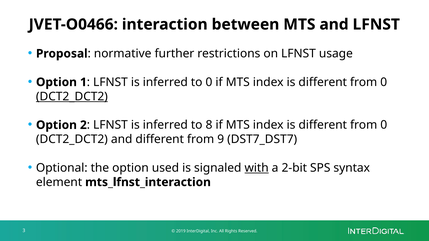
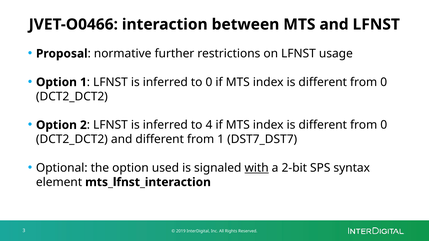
DCT2_DCT2 at (72, 97) underline: present -> none
8: 8 -> 4
from 9: 9 -> 1
